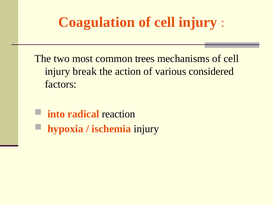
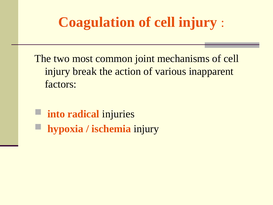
trees: trees -> joint
considered: considered -> inapparent
reaction: reaction -> injuries
